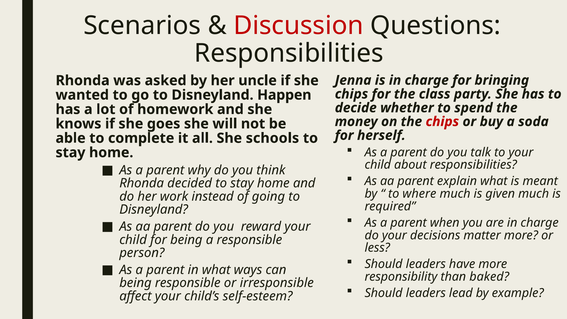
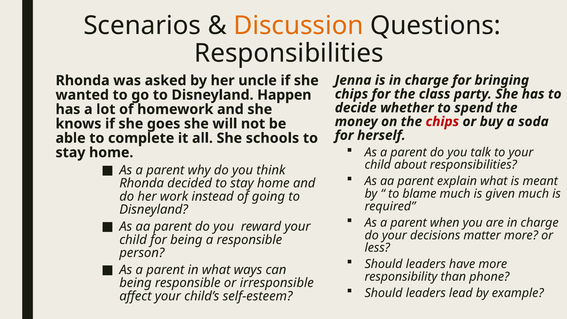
Discussion colour: red -> orange
where: where -> blame
baked: baked -> phone
